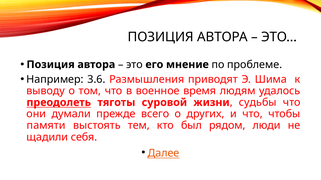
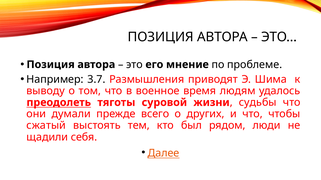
3.6: 3.6 -> 3.7
памяти: памяти -> сжатый
